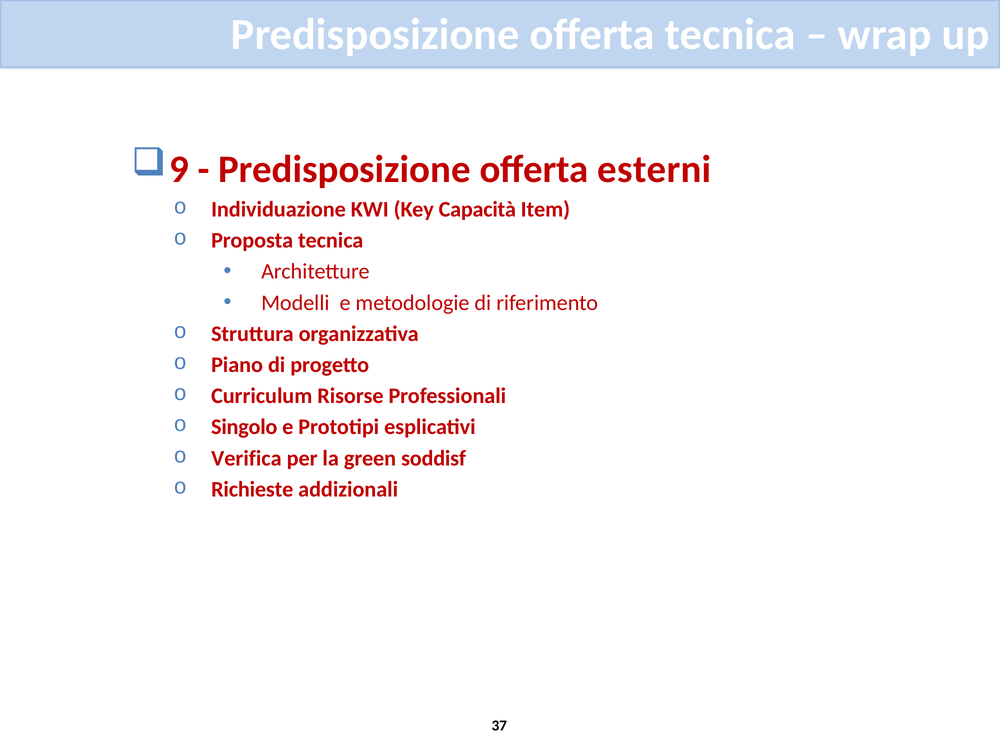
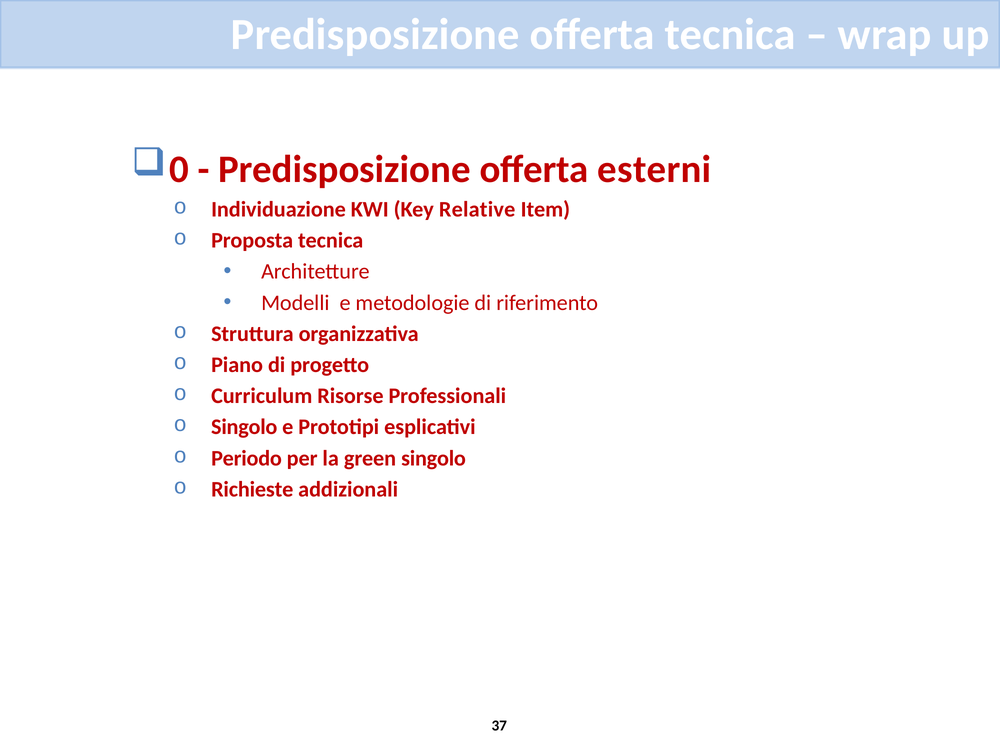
9: 9 -> 0
Capacità: Capacità -> Relative
Verifica: Verifica -> Periodo
green soddisf: soddisf -> singolo
